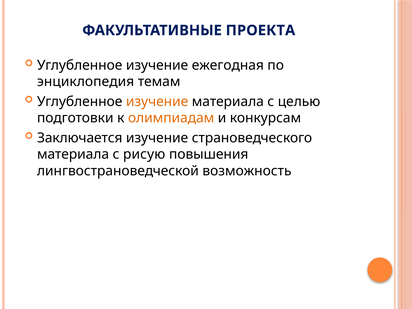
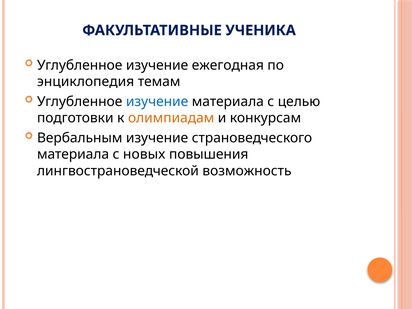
ПРОЕКТА: ПРОЕКТА -> УЧЕНИКА
изучение at (157, 102) colour: orange -> blue
Заключается: Заключается -> Вербальным
рисую: рисую -> новых
